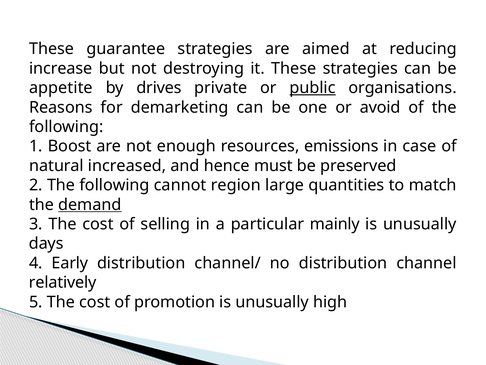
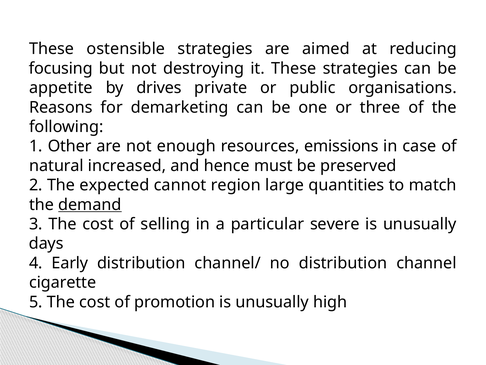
guarantee: guarantee -> ostensible
increase: increase -> focusing
public underline: present -> none
avoid: avoid -> three
Boost: Boost -> Other
2 The following: following -> expected
mainly: mainly -> severe
relatively: relatively -> cigarette
